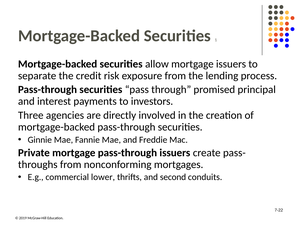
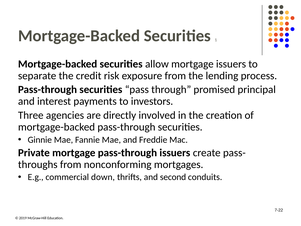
lower: lower -> down
